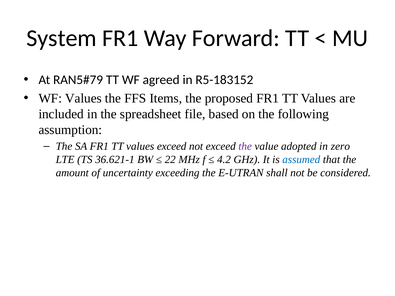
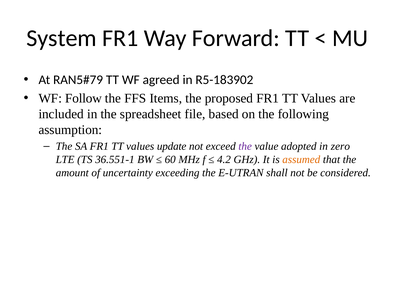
R5-183152: R5-183152 -> R5-183902
WF Values: Values -> Follow
values exceed: exceed -> update
36.621-1: 36.621-1 -> 36.551-1
22: 22 -> 60
assumed colour: blue -> orange
